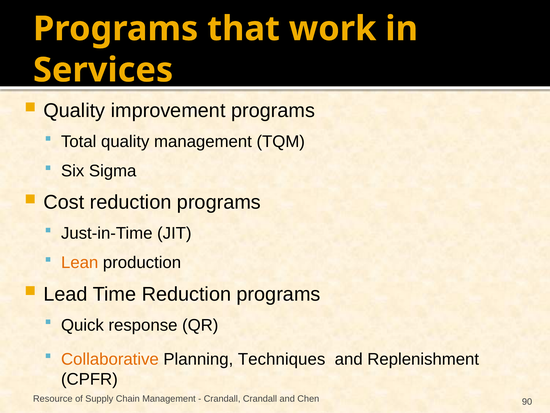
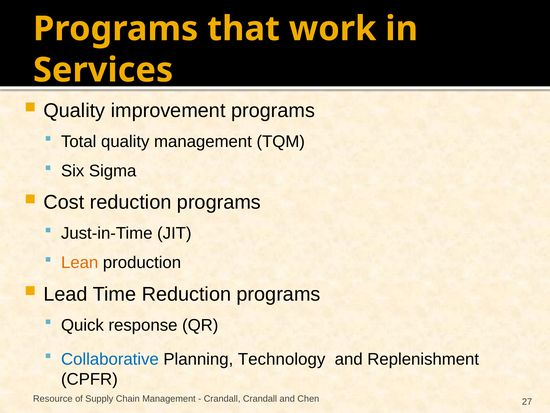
Collaborative colour: orange -> blue
Techniques: Techniques -> Technology
90: 90 -> 27
